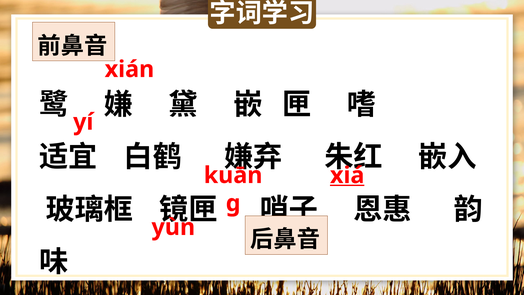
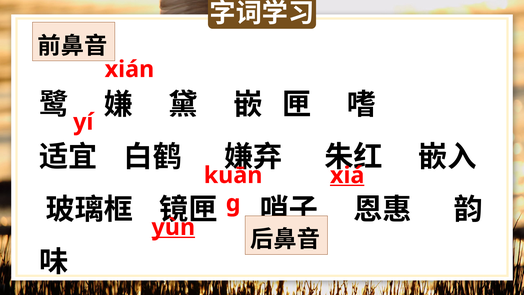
yùn underline: none -> present
